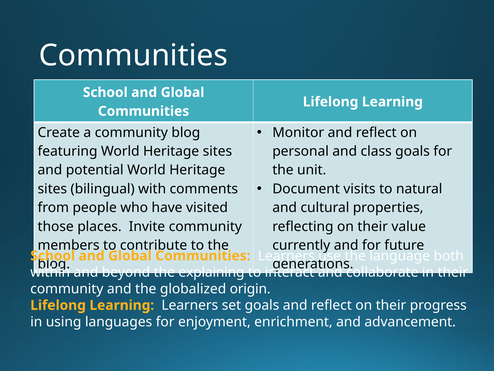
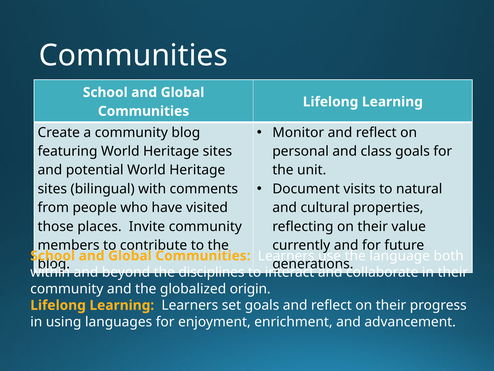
explaining: explaining -> disciplines
